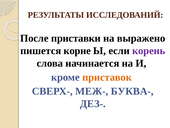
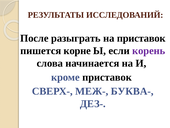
приставки: приставки -> разыграть
на выражено: выражено -> приставок
приставок at (107, 77) colour: orange -> black
